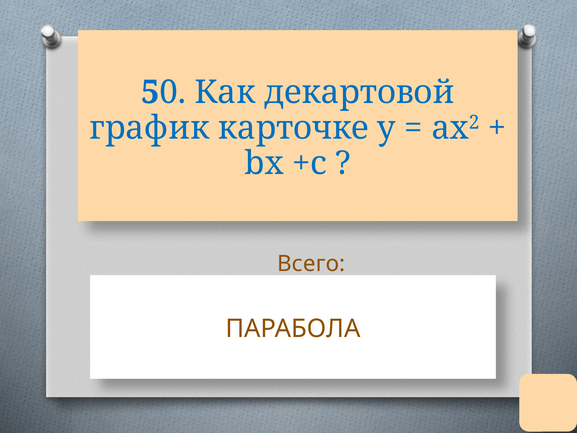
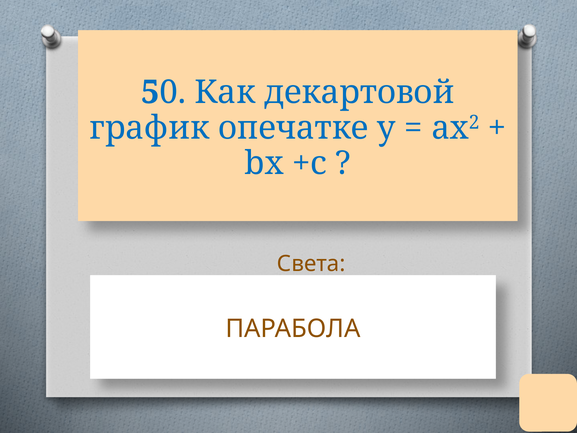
карточке: карточке -> опечатке
Всего: Всего -> Света
